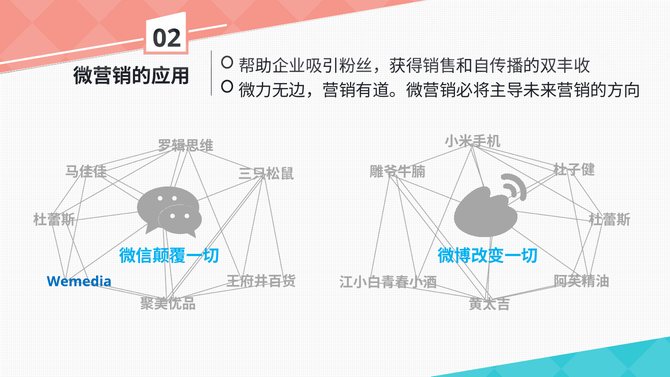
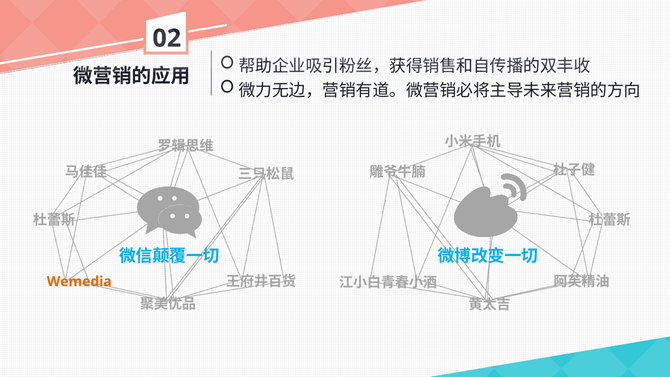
Wemedia colour: blue -> orange
